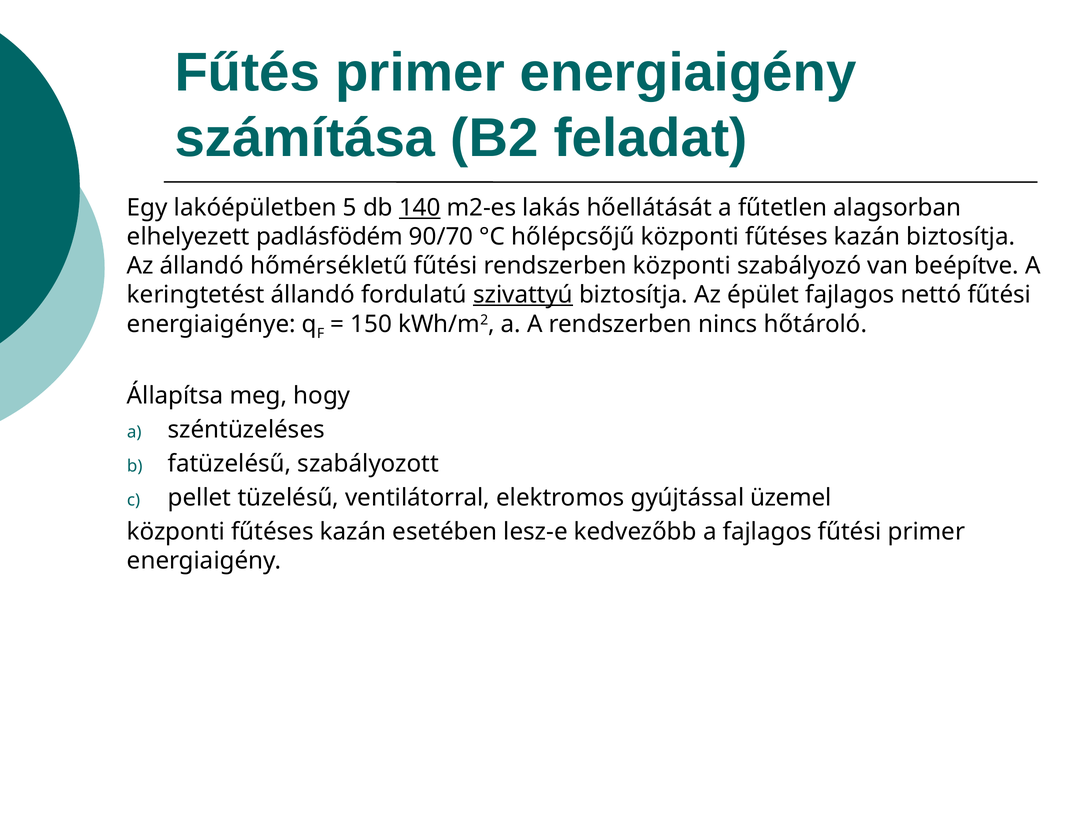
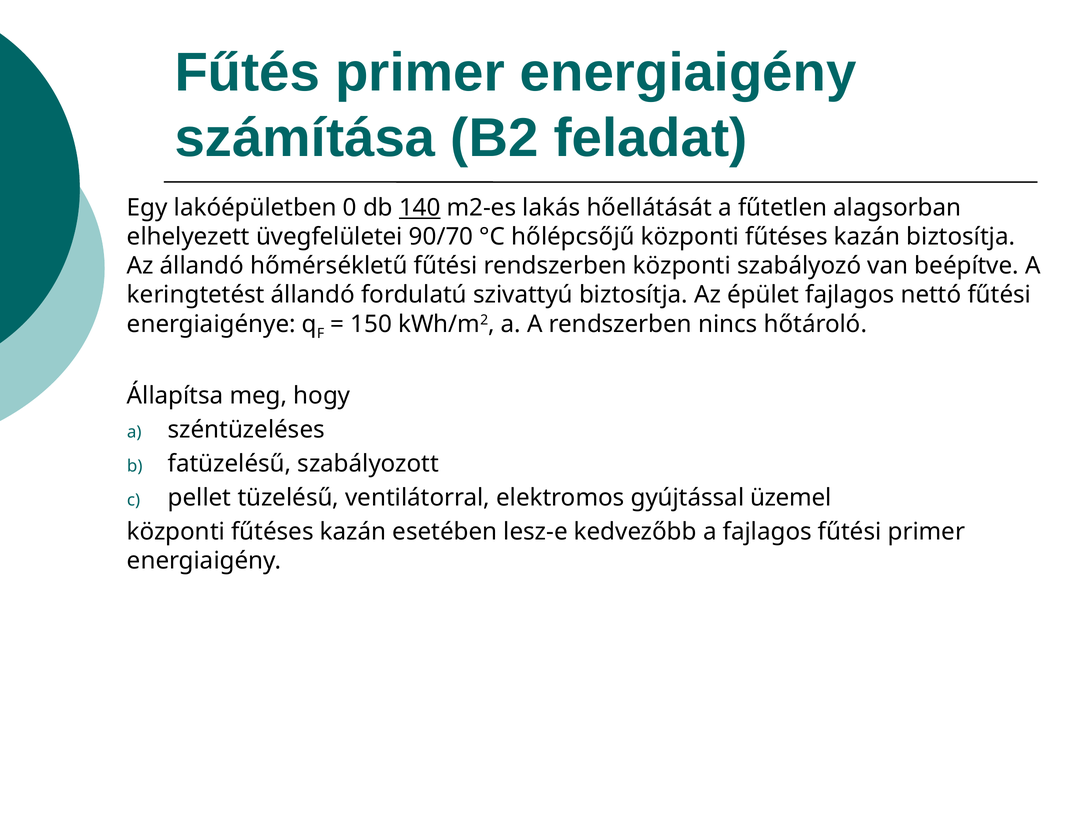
5: 5 -> 0
padlásfödém: padlásfödém -> üvegfelületei
szivattyú underline: present -> none
